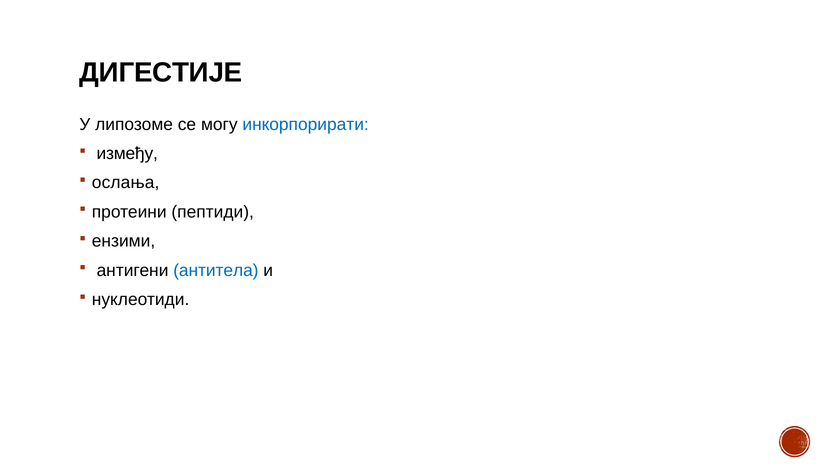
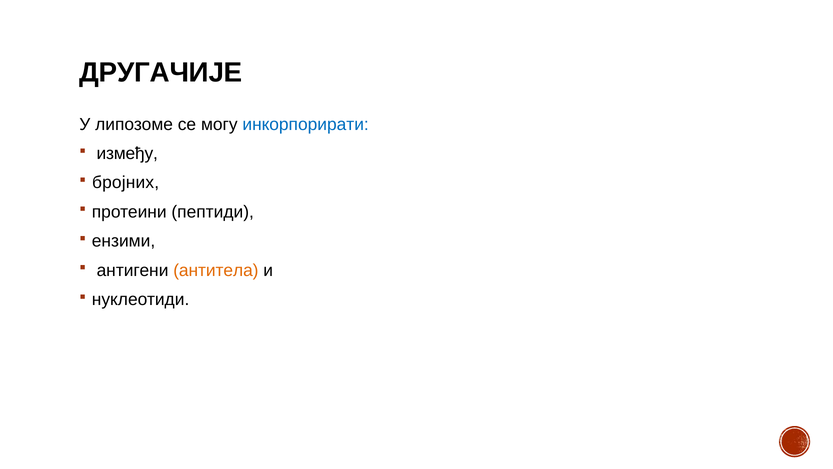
ДИГЕСТИЈЕ: ДИГЕСТИЈЕ -> ДРУГАЧИЈЕ
ослања: ослања -> бројних
антитела colour: blue -> orange
